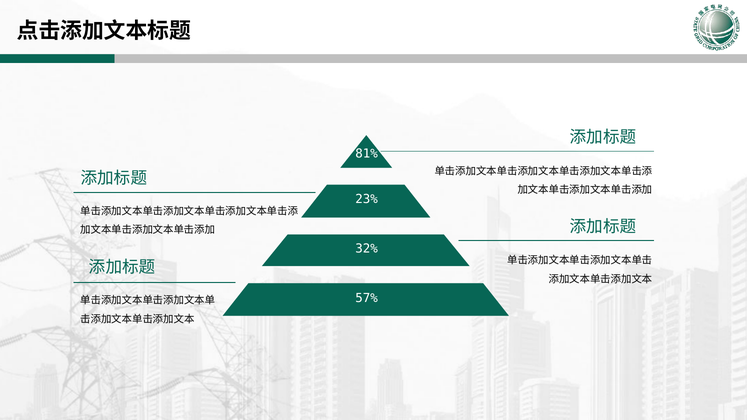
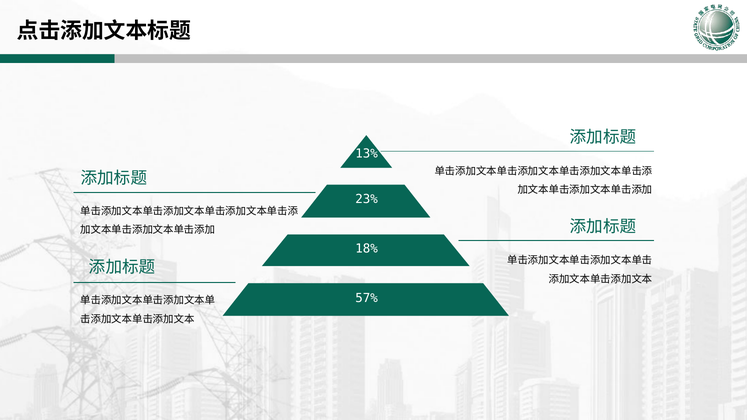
81%: 81% -> 13%
32%: 32% -> 18%
